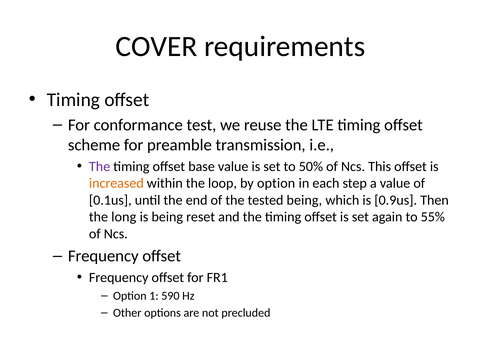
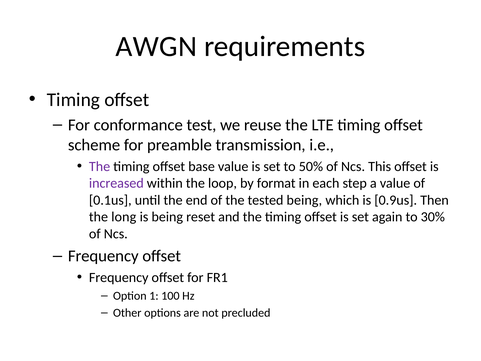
COVER: COVER -> AWGN
increased colour: orange -> purple
by option: option -> format
55%: 55% -> 30%
590: 590 -> 100
